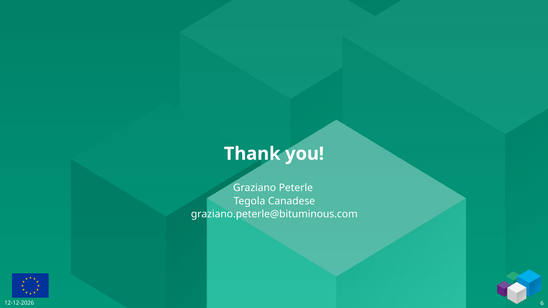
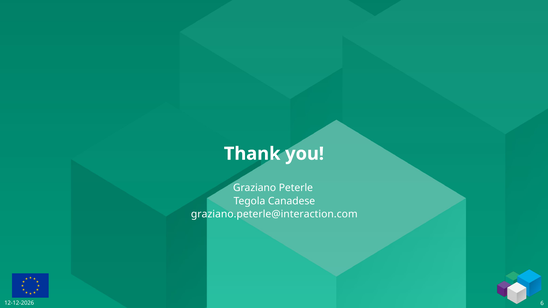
graziano.peterle@bituminous.com: graziano.peterle@bituminous.com -> graziano.peterle@interaction.com
